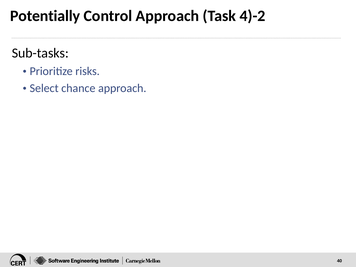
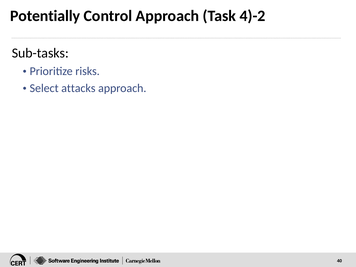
chance: chance -> attacks
